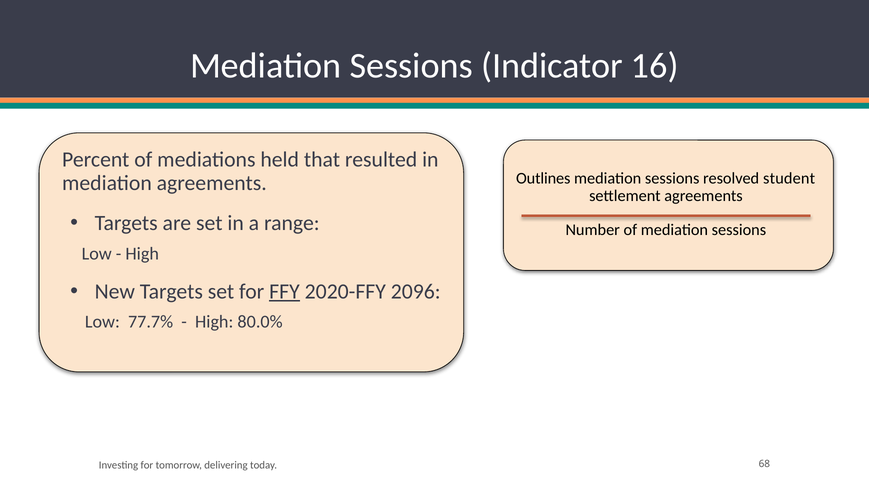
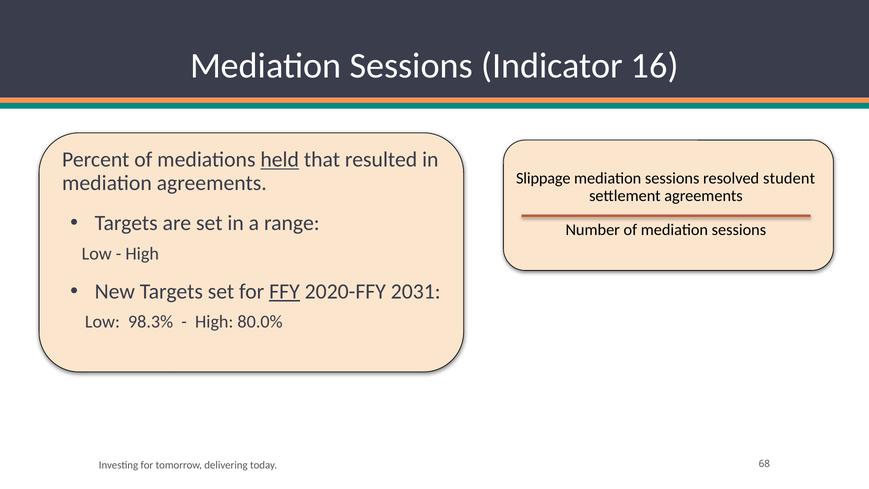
held underline: none -> present
Outlines: Outlines -> Slippage
2096: 2096 -> 2031
77.7%: 77.7% -> 98.3%
